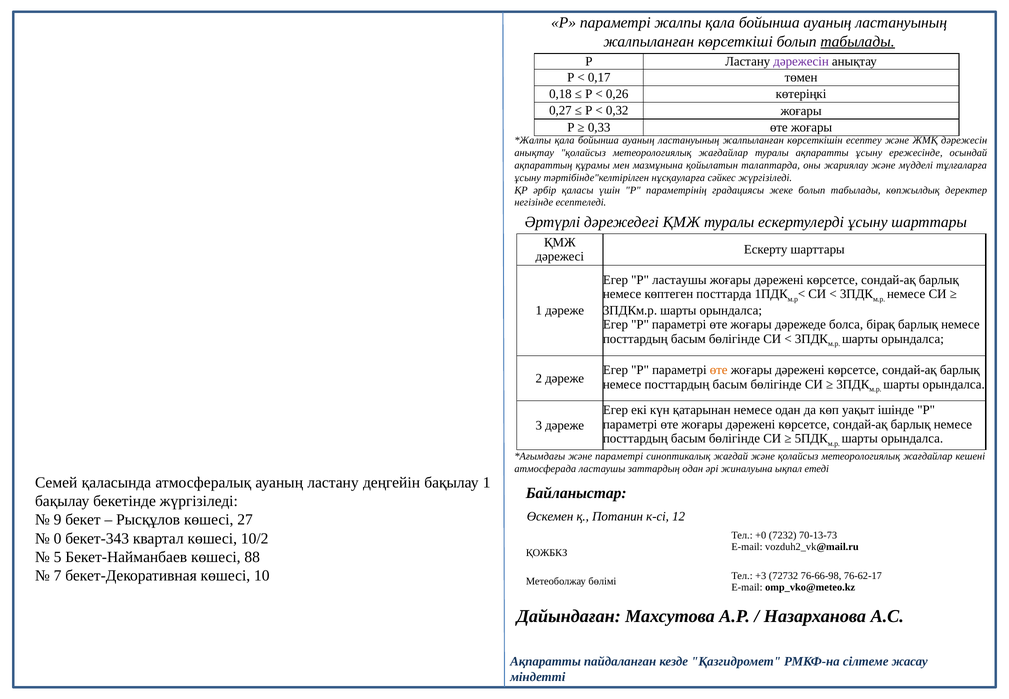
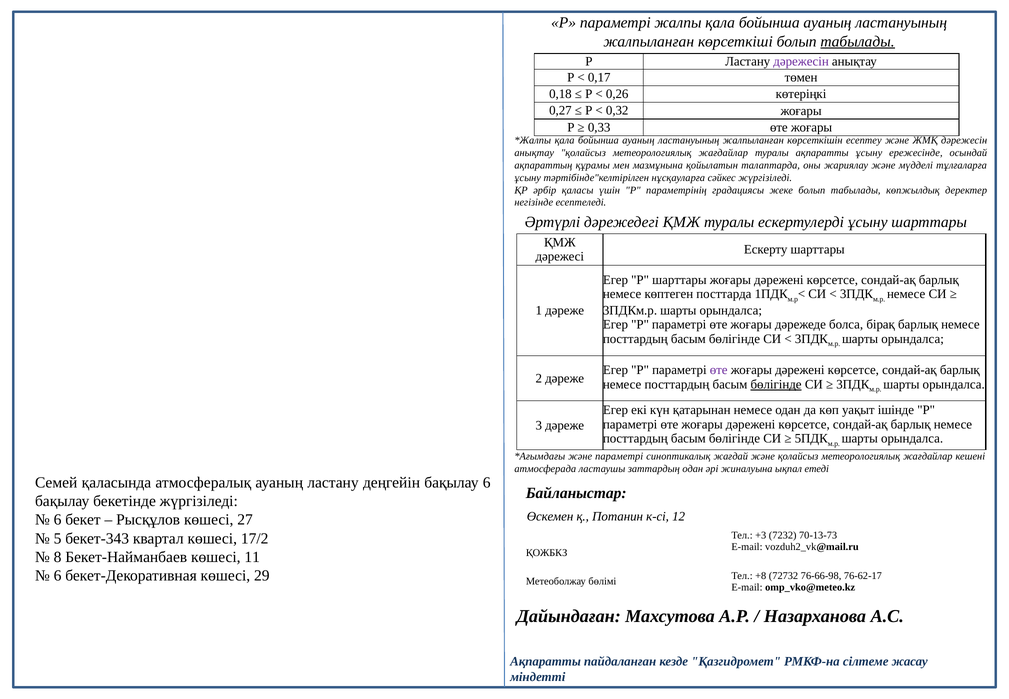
Р ластаушы: ластаушы -> шарттары
өте at (719, 370) colour: orange -> purple
бөлігінде at (776, 384) underline: none -> present
бақылау 1: 1 -> 6
9 at (58, 519): 9 -> 6
+0: +0 -> +3
0: 0 -> 5
10/2: 10/2 -> 17/2
5: 5 -> 8
88: 88 -> 11
7 at (58, 575): 7 -> 6
10: 10 -> 29
+3: +3 -> +8
